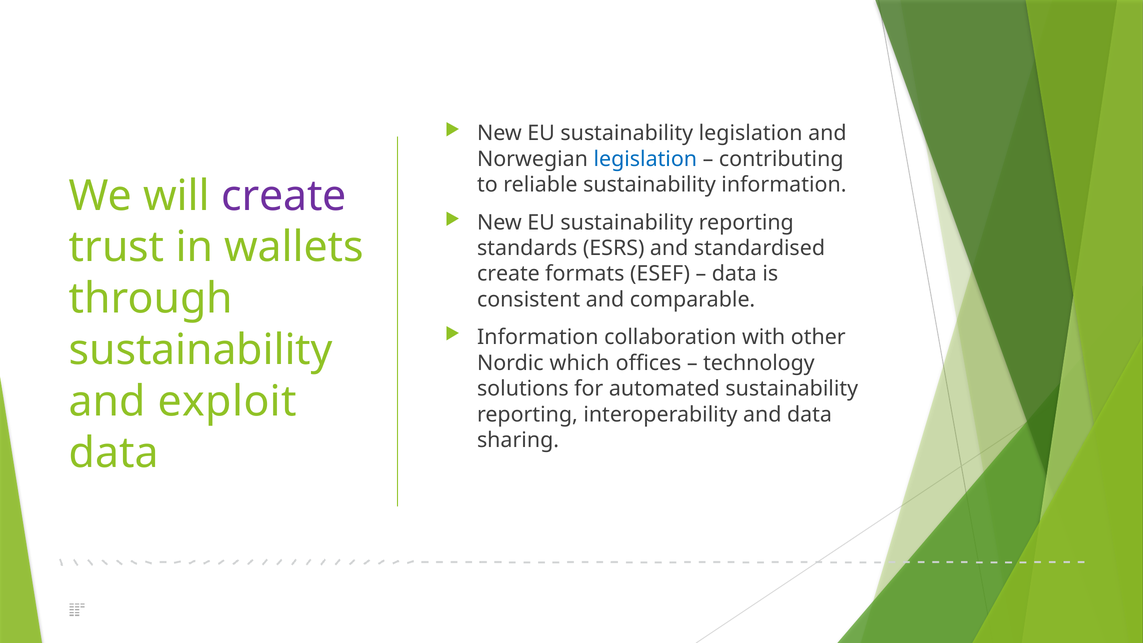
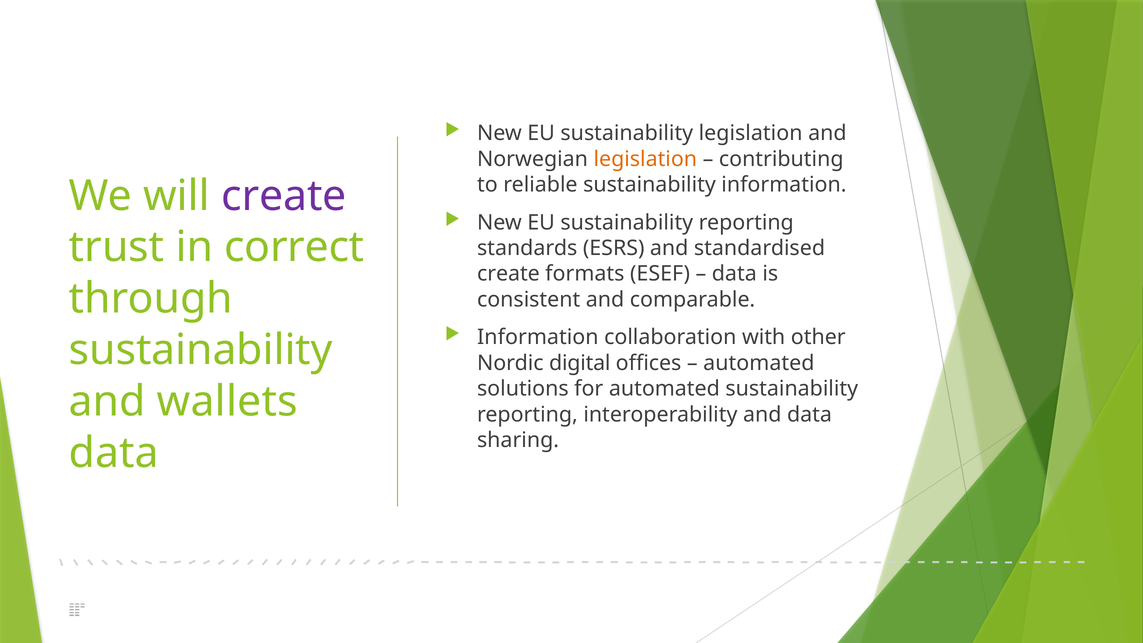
legislation at (645, 159) colour: blue -> orange
wallets: wallets -> correct
which: which -> digital
technology at (759, 363): technology -> automated
exploit: exploit -> wallets
